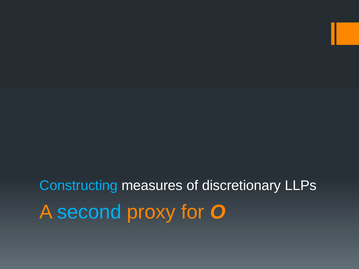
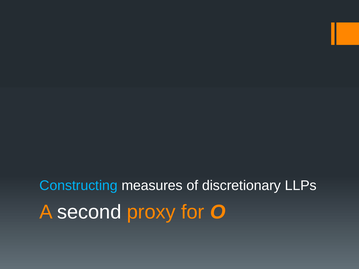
second colour: light blue -> white
